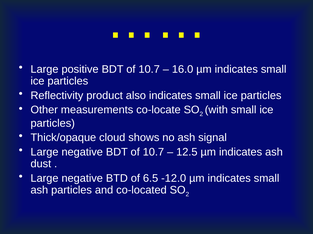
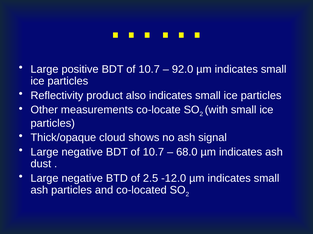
16.0: 16.0 -> 92.0
12.5: 12.5 -> 68.0
6.5: 6.5 -> 2.5
